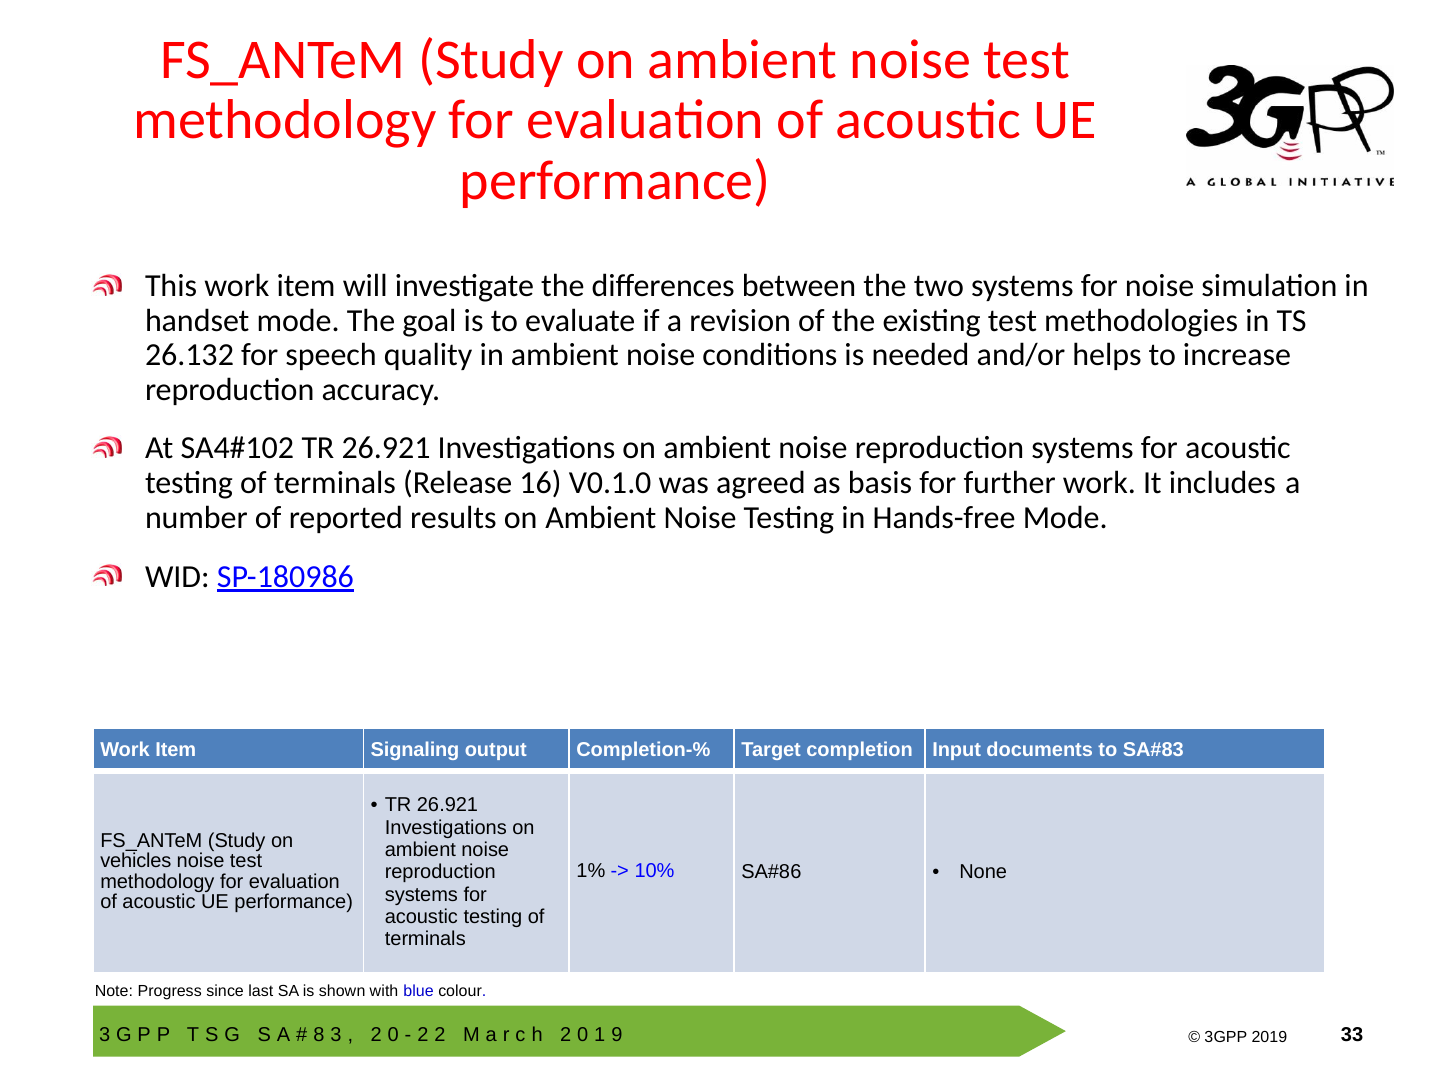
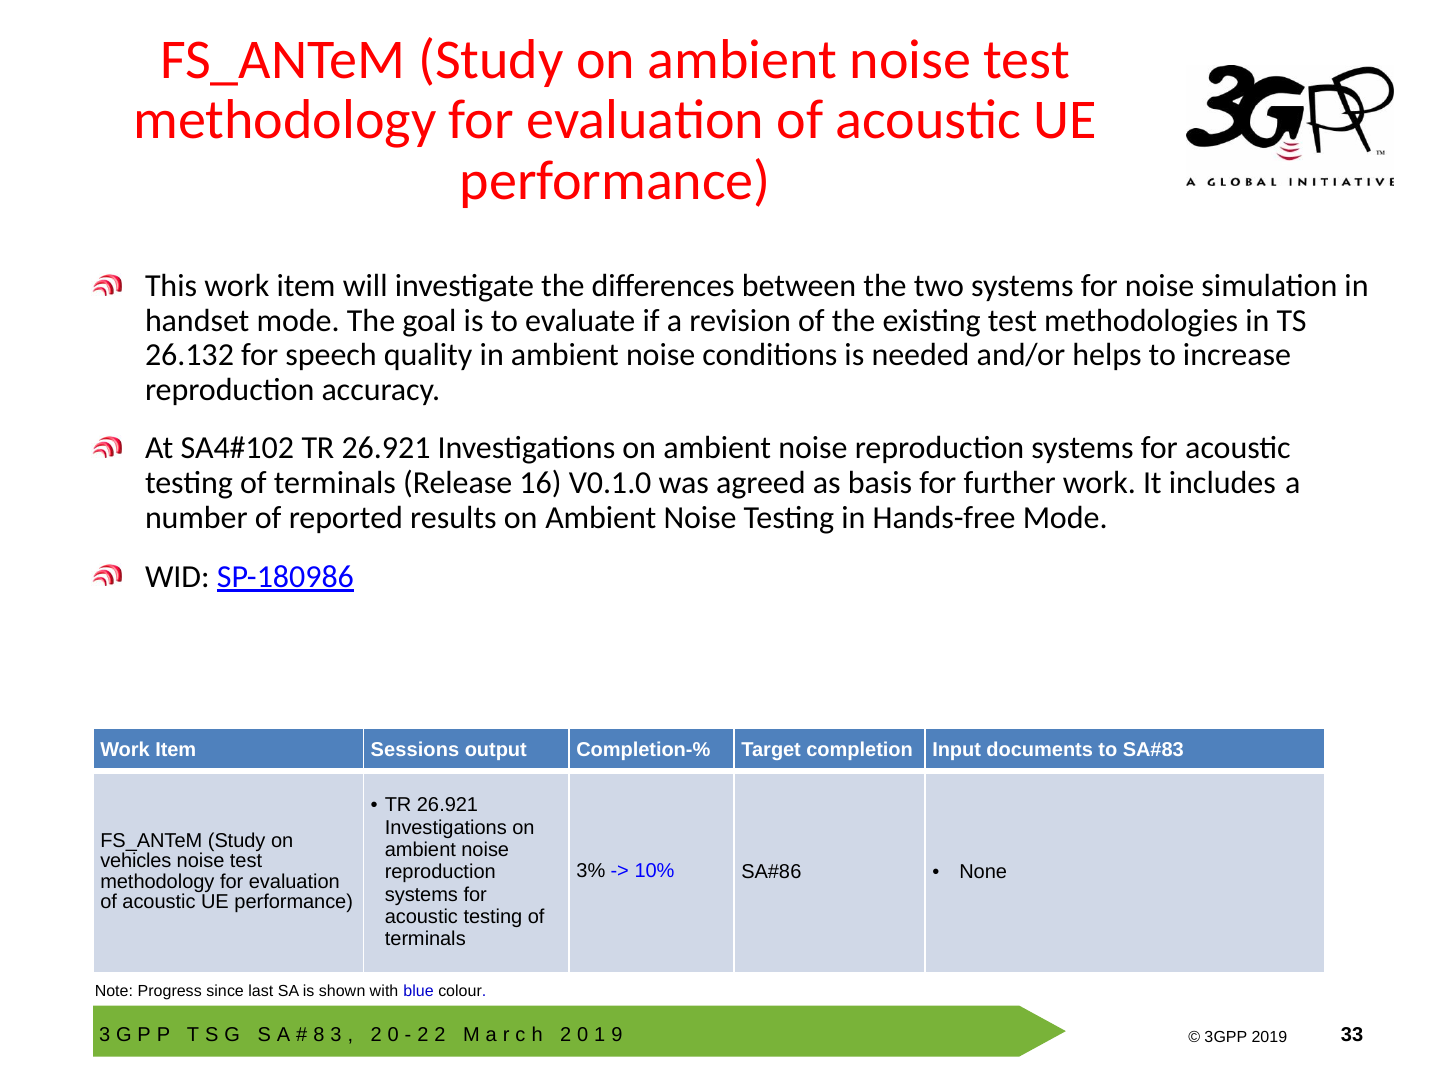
Signaling: Signaling -> Sessions
1%: 1% -> 3%
